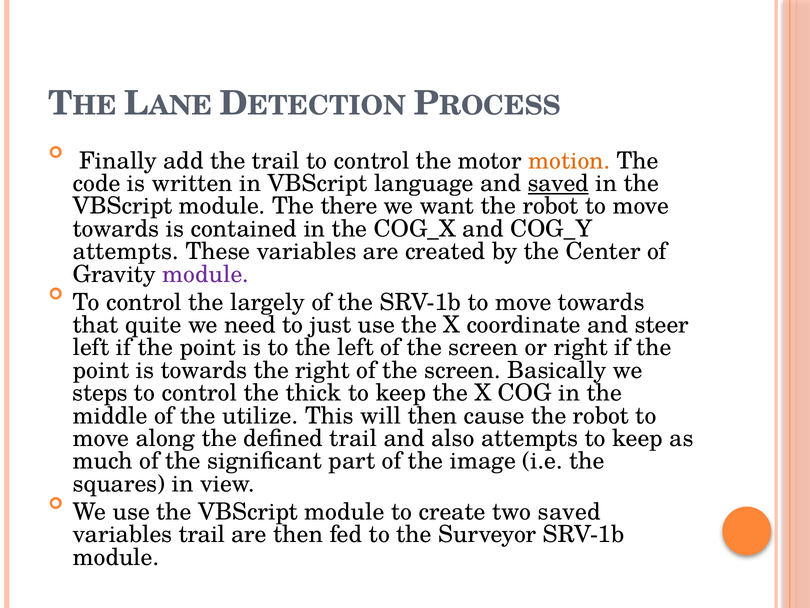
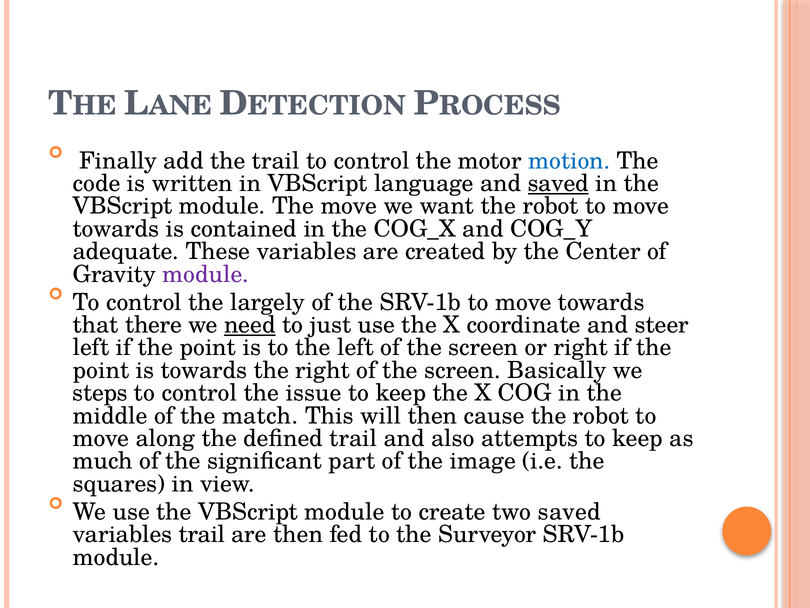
motion colour: orange -> blue
The there: there -> move
attempts at (126, 251): attempts -> adequate
quite: quite -> there
need underline: none -> present
thick: thick -> issue
utilize: utilize -> match
